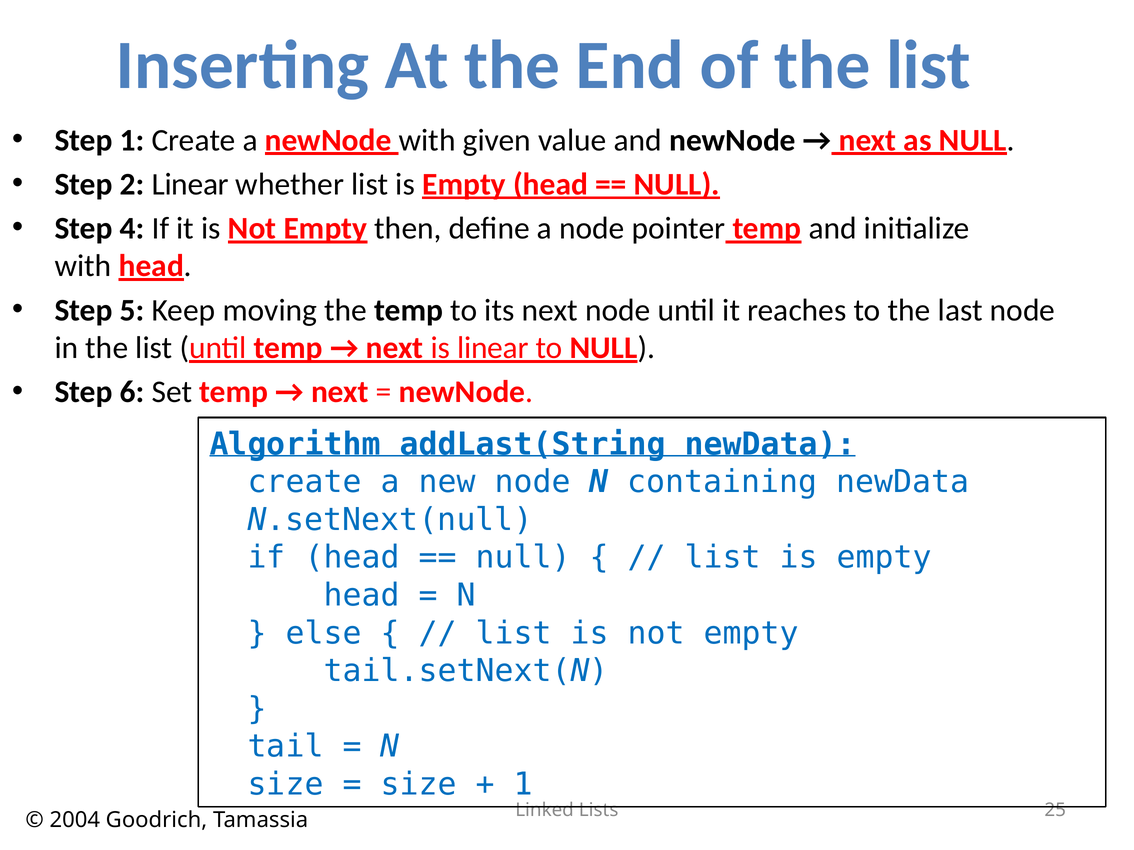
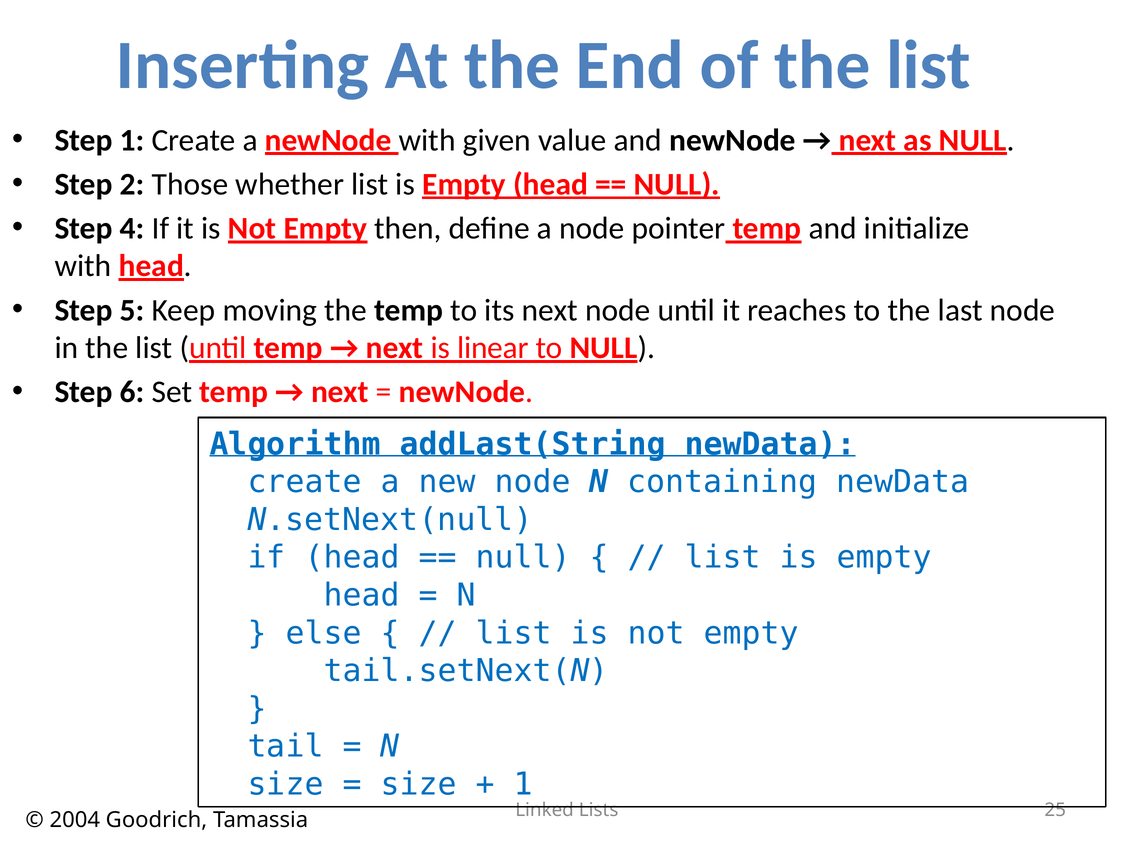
2 Linear: Linear -> Those
